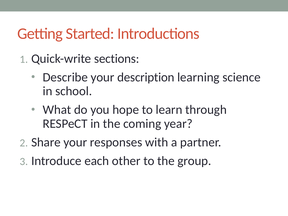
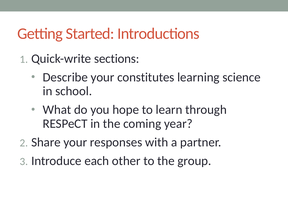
description: description -> constitutes
